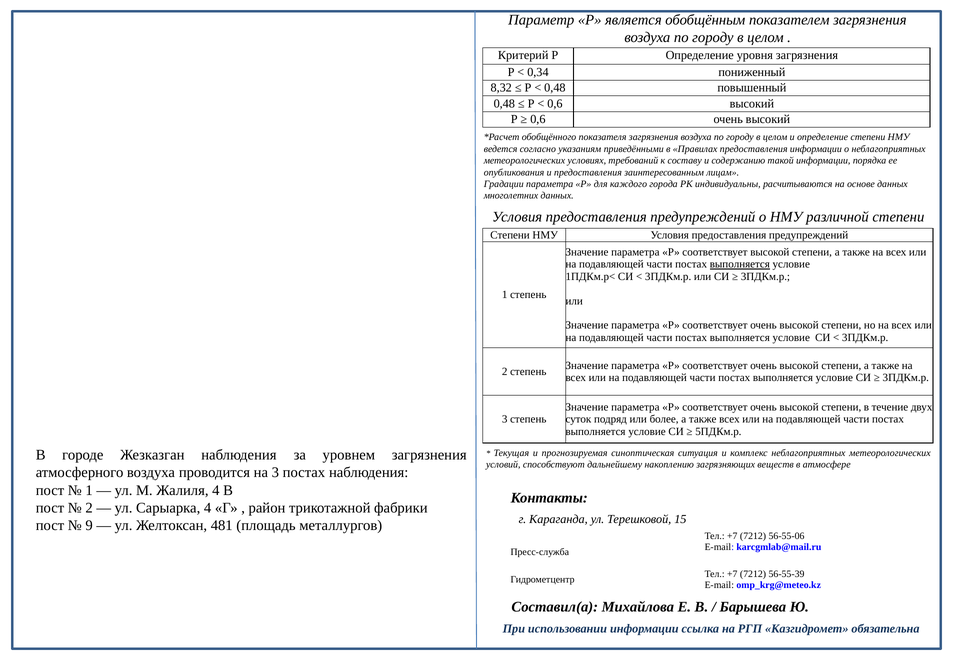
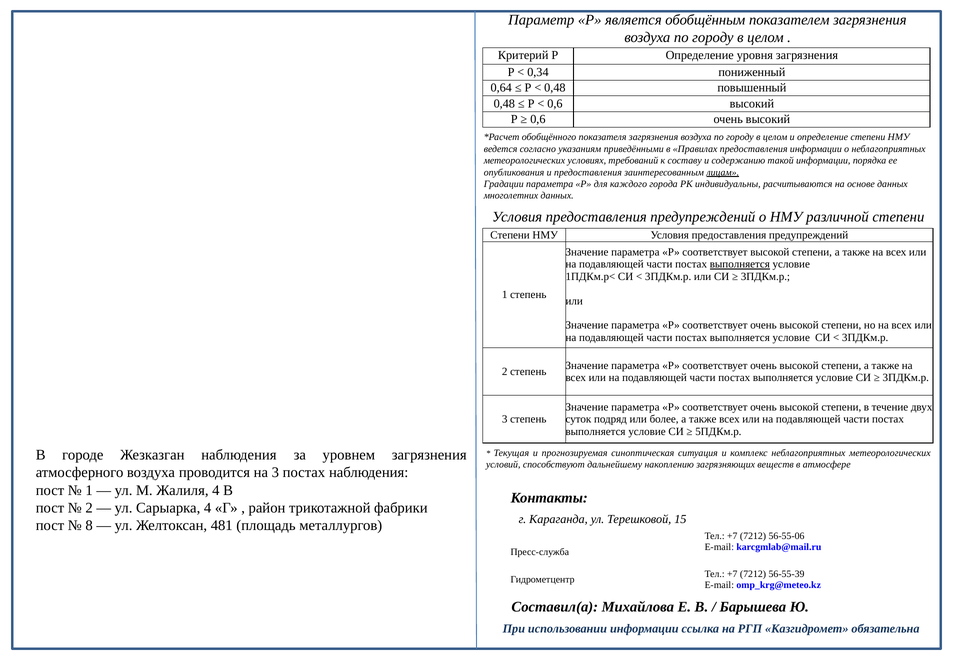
8,32: 8,32 -> 0,64
лицам underline: none -> present
9: 9 -> 8
